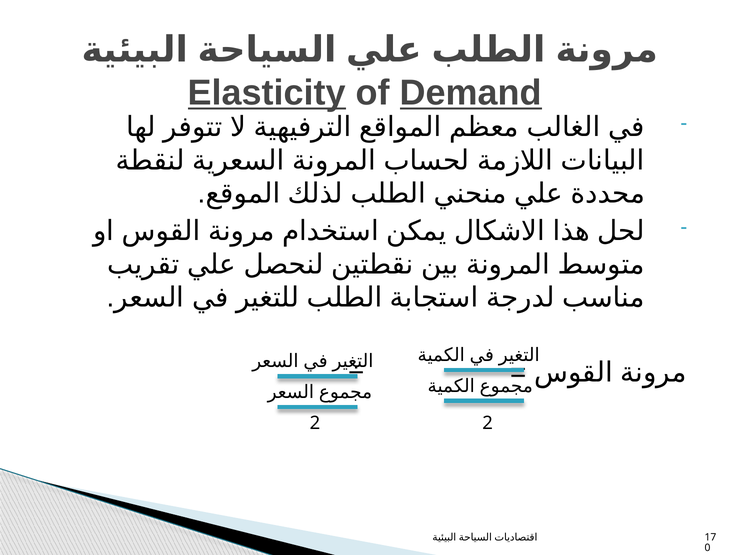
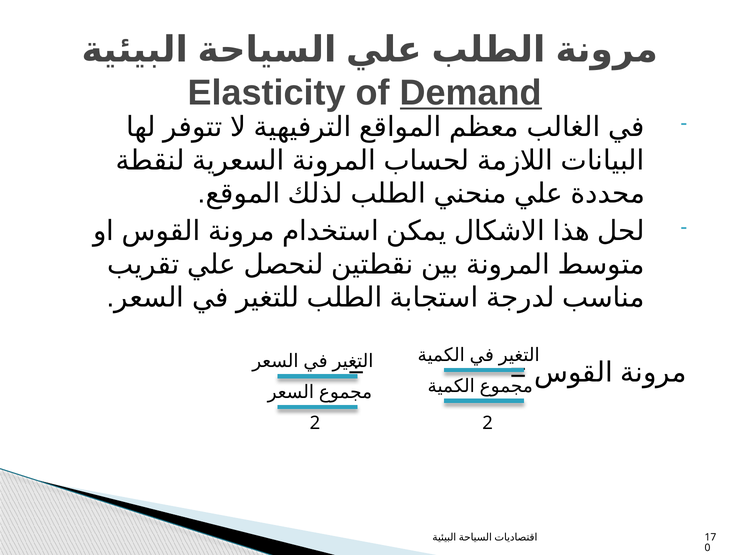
Elasticity underline: present -> none
